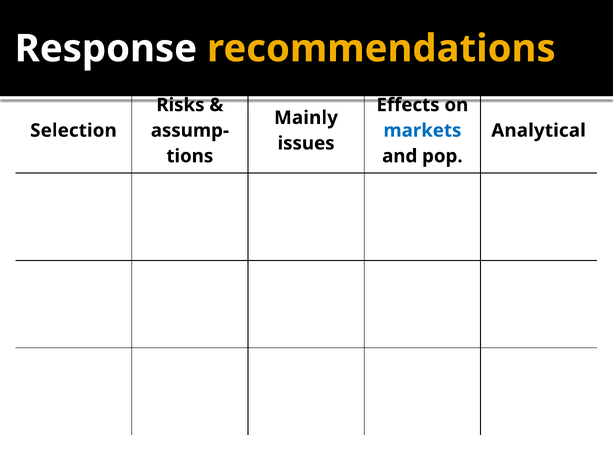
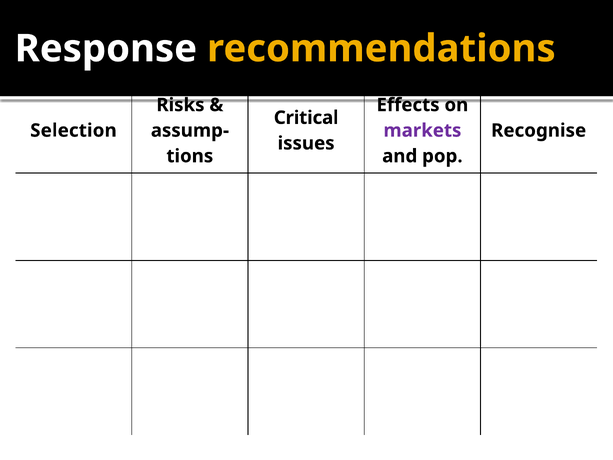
Mainly: Mainly -> Critical
markets colour: blue -> purple
Analytical: Analytical -> Recognise
